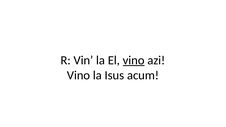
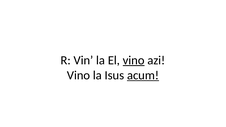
acum underline: none -> present
